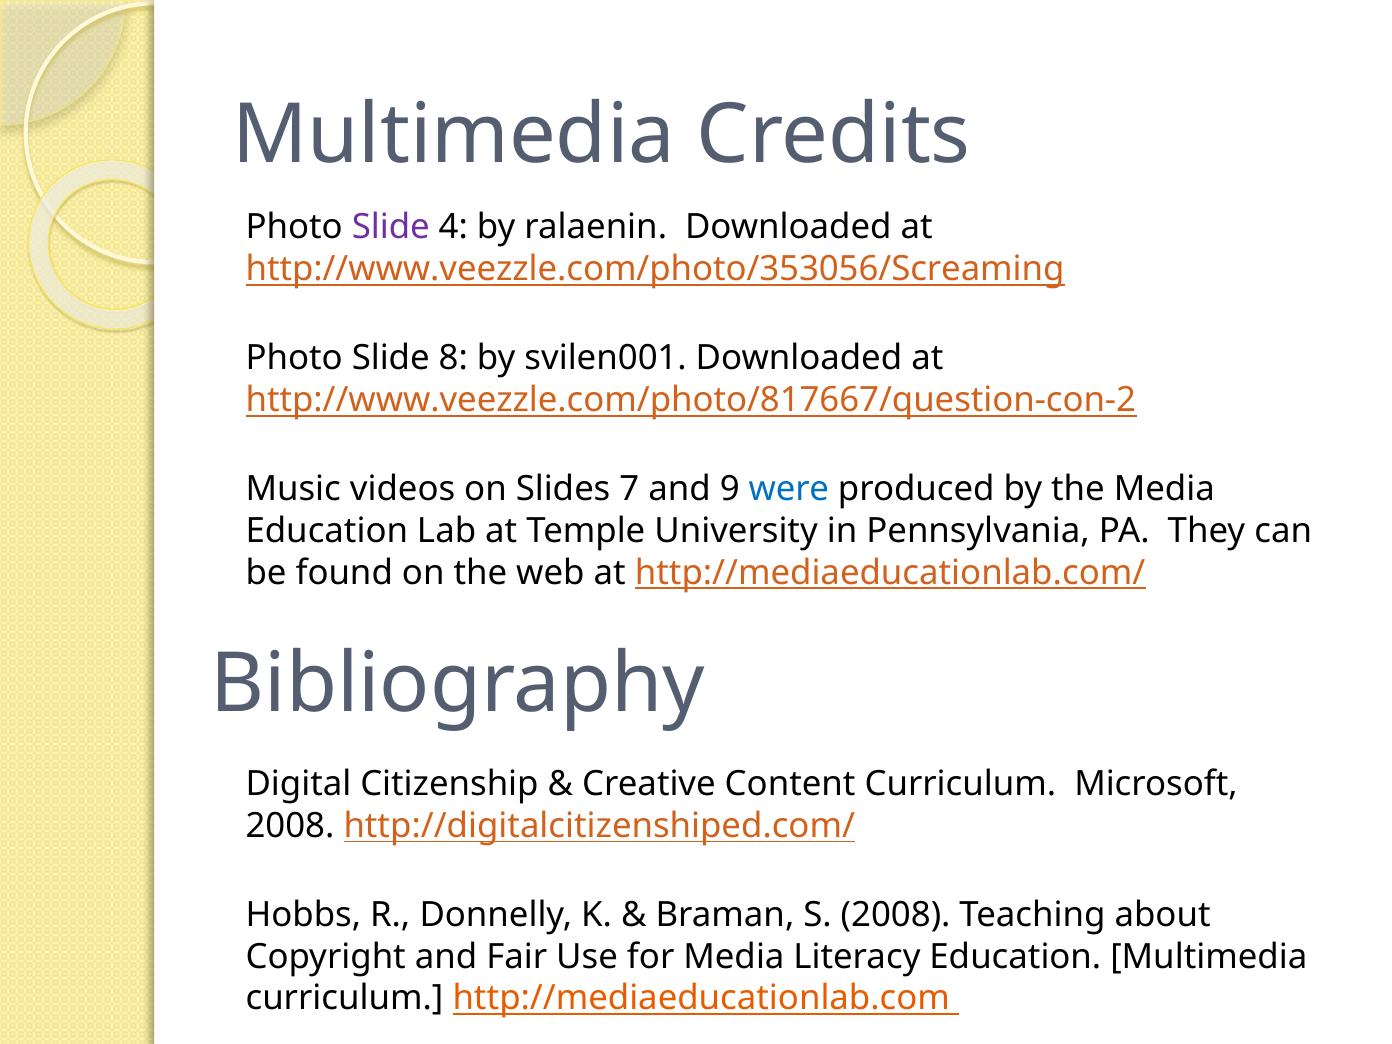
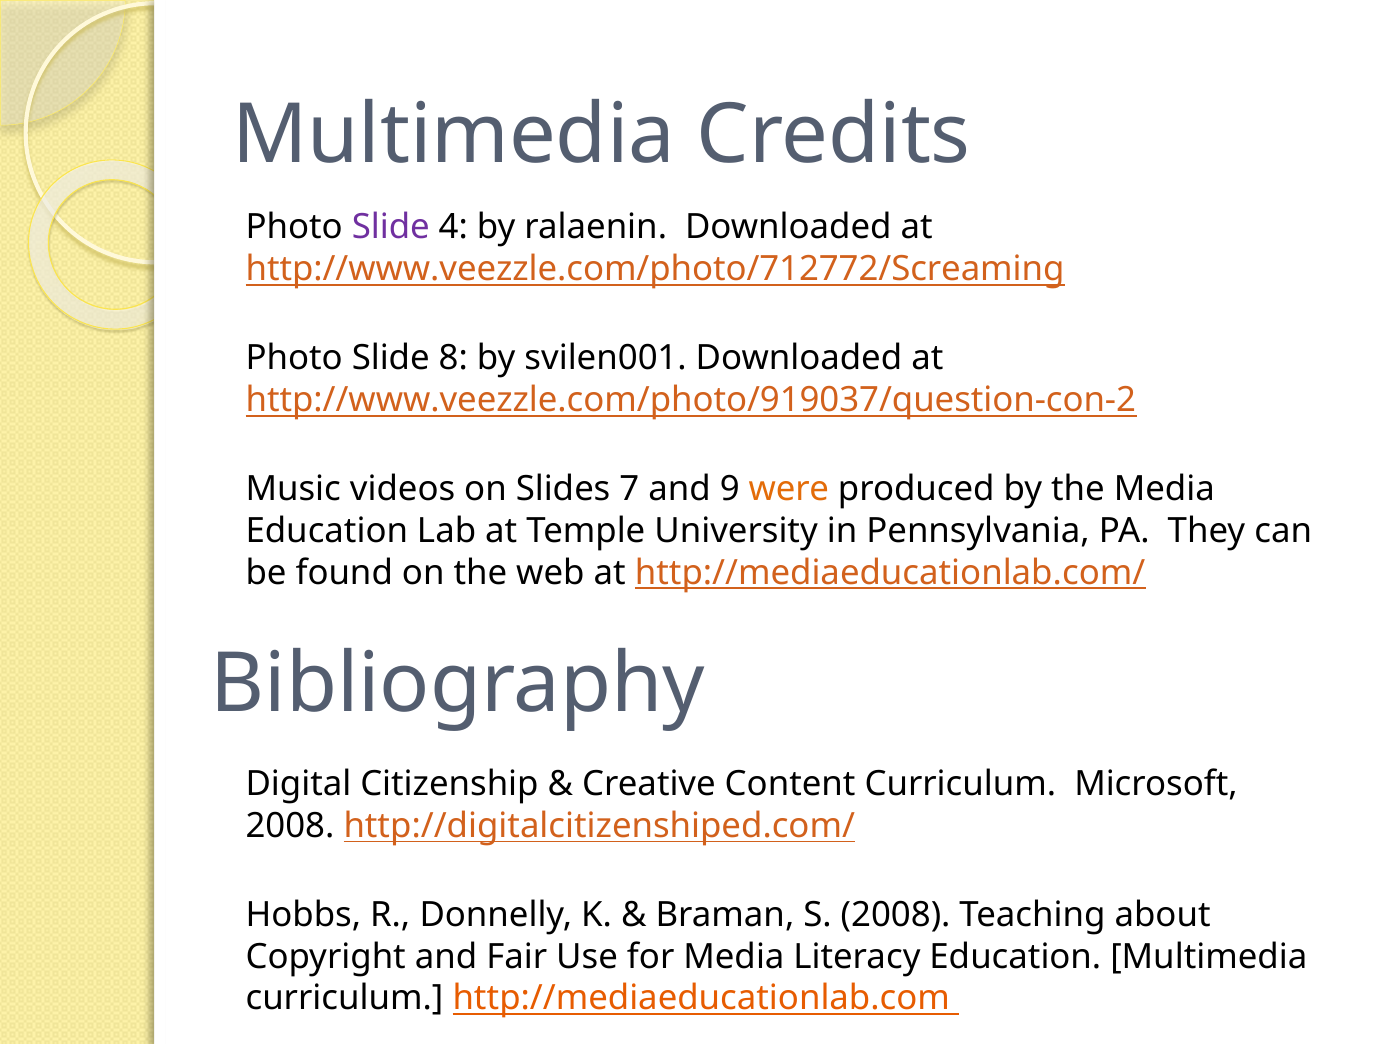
http://www.veezzle.com/photo/353056/Screaming: http://www.veezzle.com/photo/353056/Screaming -> http://www.veezzle.com/photo/712772/Screaming
http://www.veezzle.com/photo/817667/question-con-2: http://www.veezzle.com/photo/817667/question-con-2 -> http://www.veezzle.com/photo/919037/question-con-2
were colour: blue -> orange
